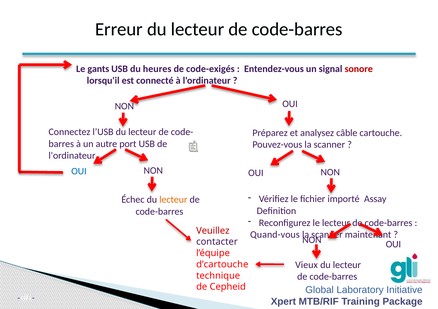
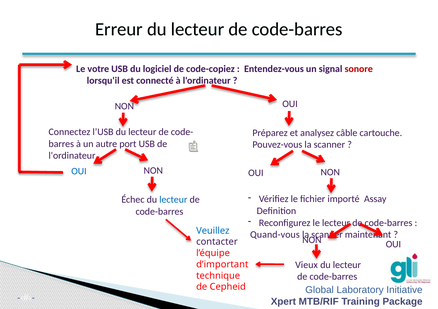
gants: gants -> votre
heures: heures -> logiciel
code-exigés: code-exigés -> code-copiez
lecteur at (173, 200) colour: orange -> blue
Veuillez colour: red -> blue
d’cartouche: d’cartouche -> d’important
